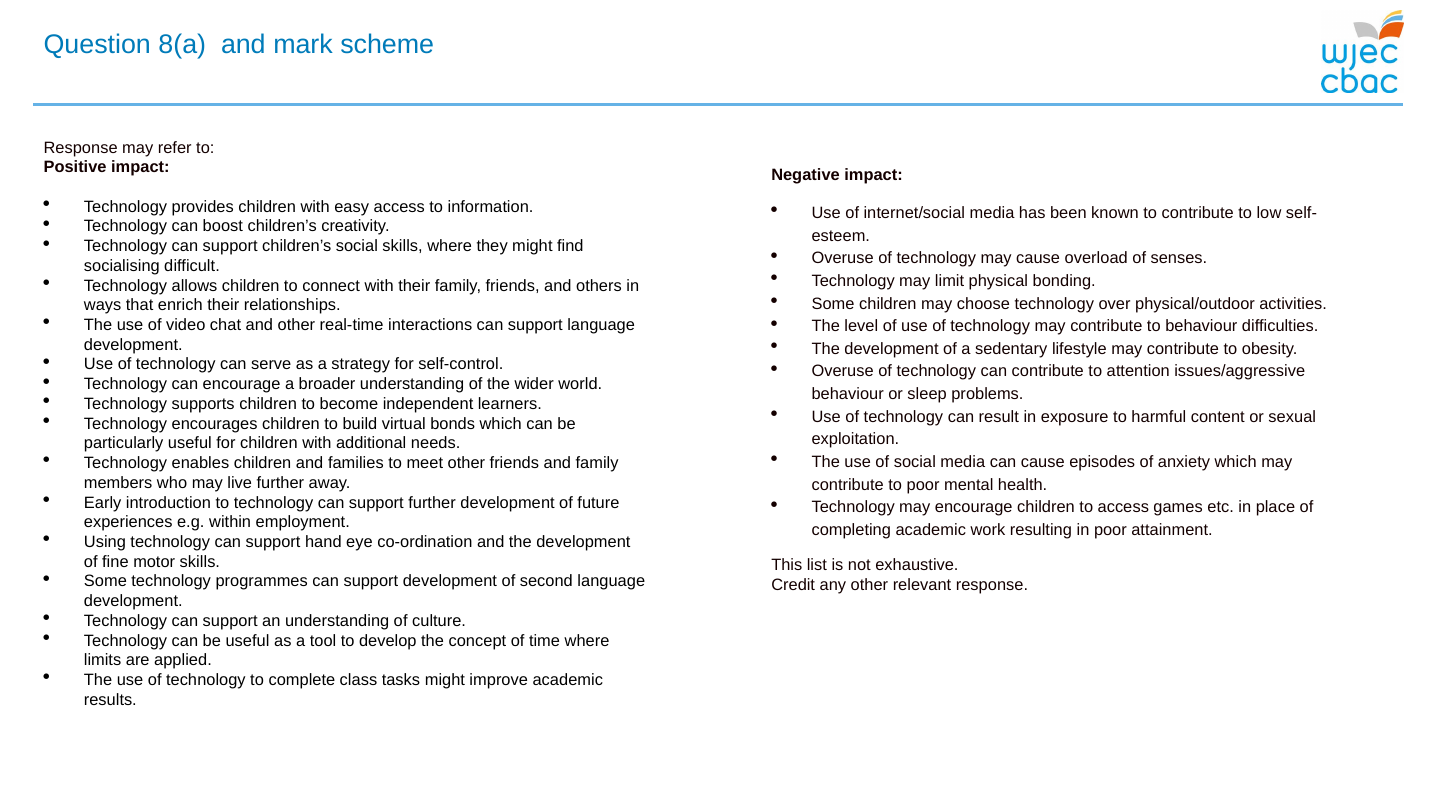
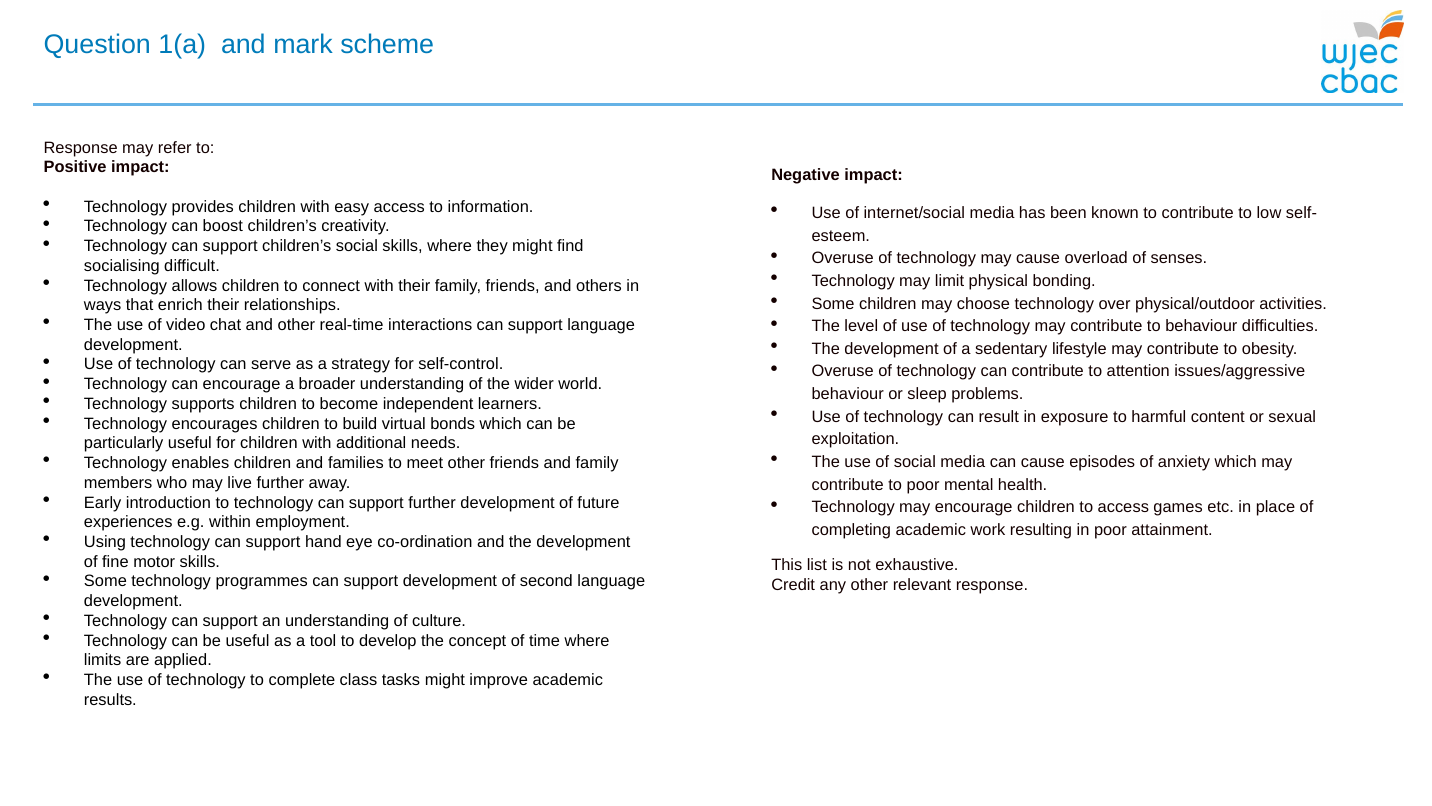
8(a: 8(a -> 1(a
